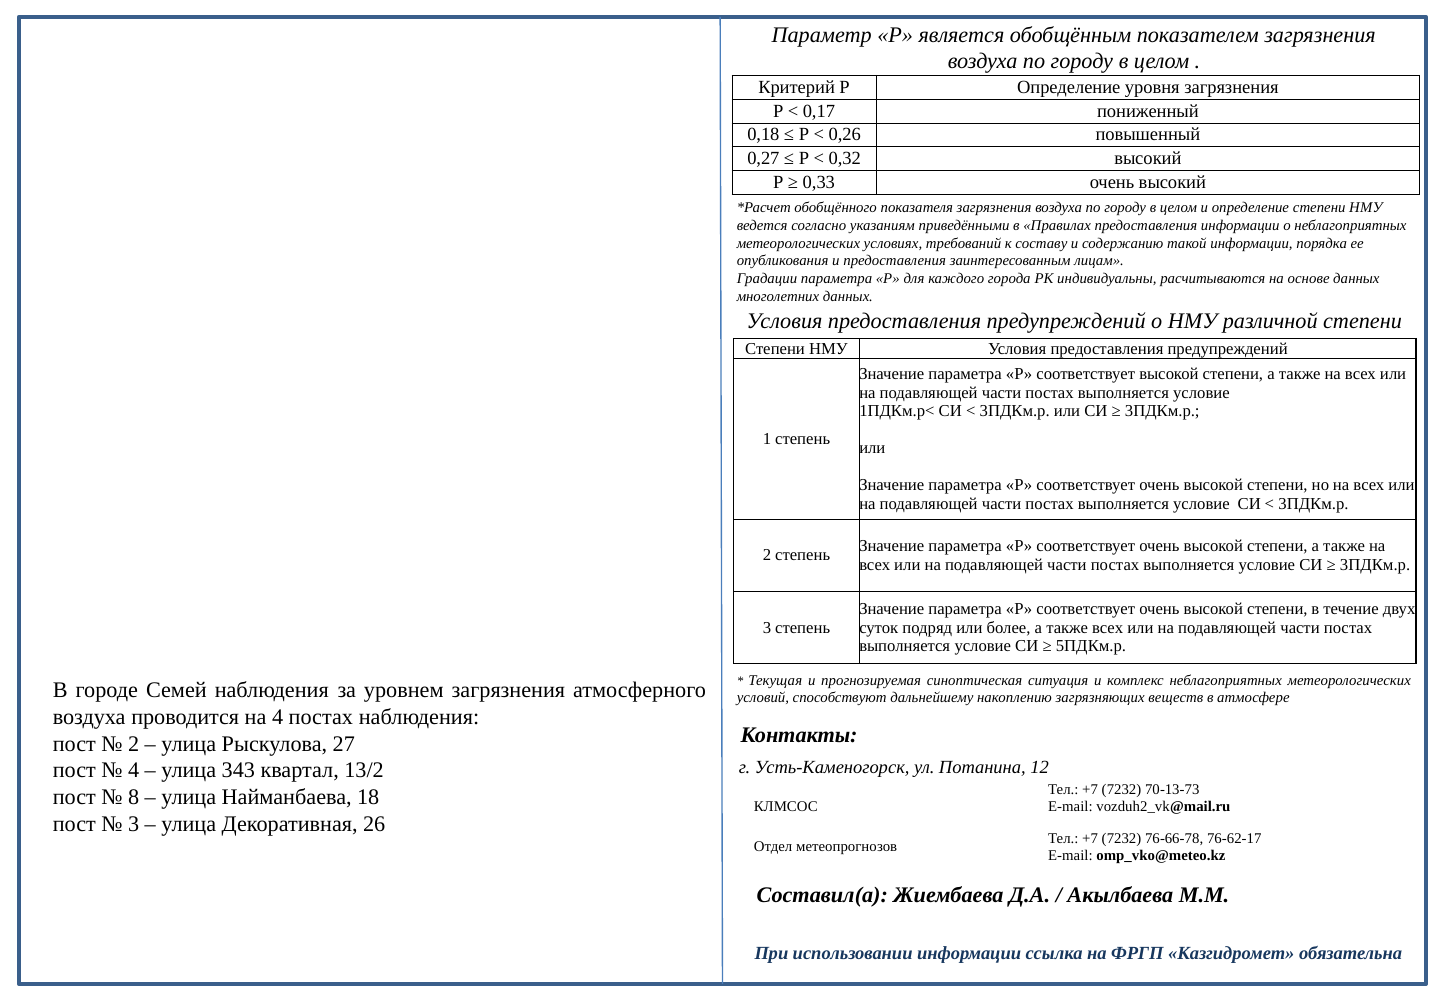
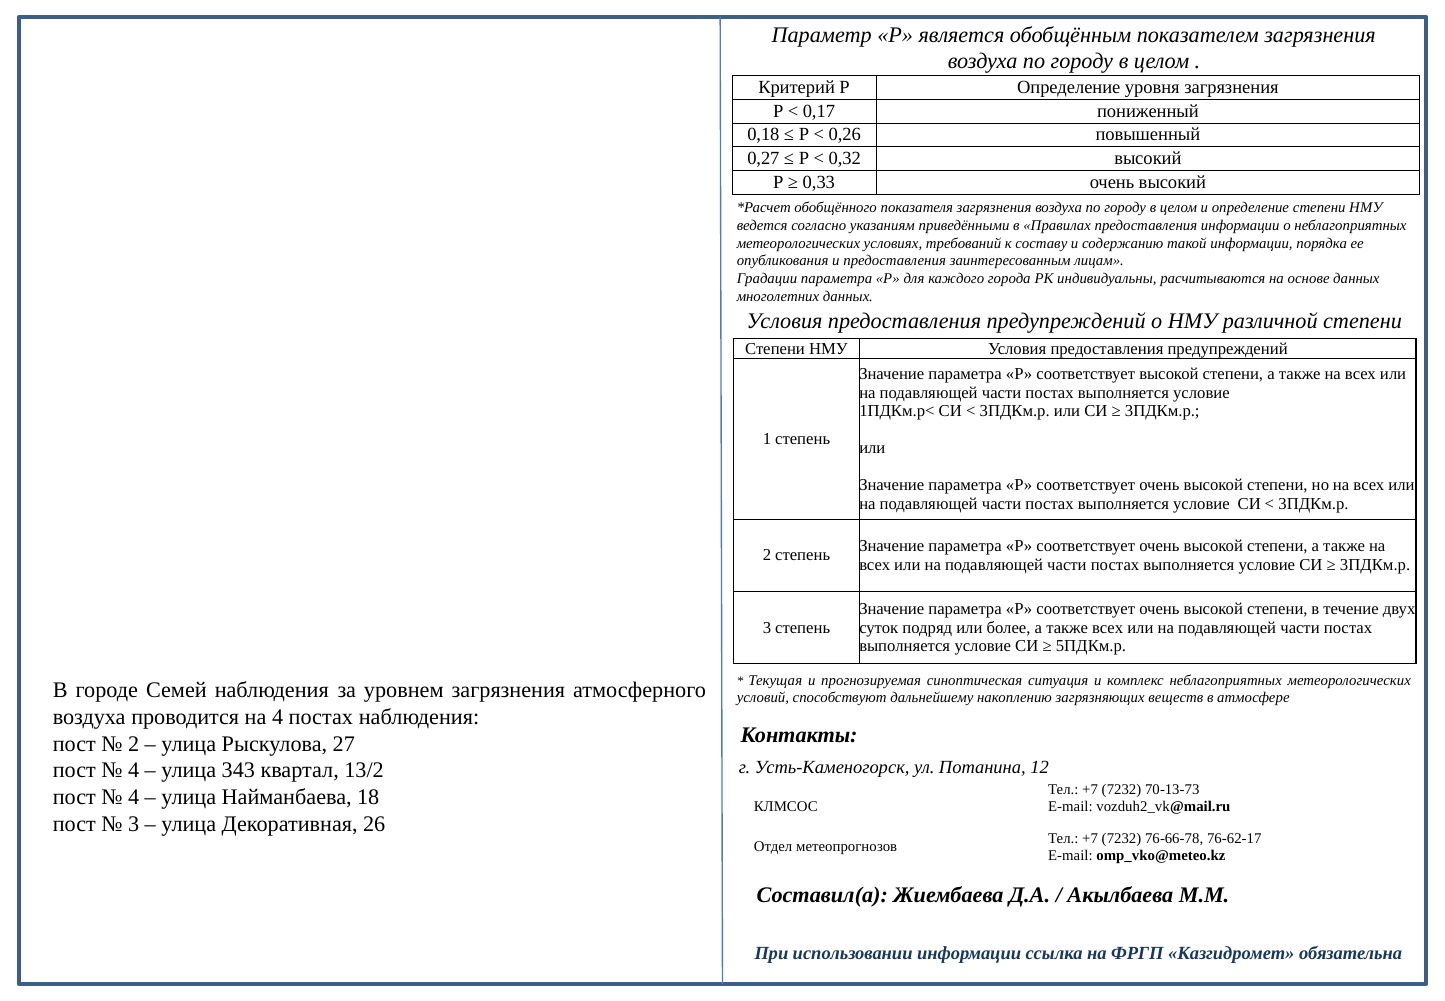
8 at (134, 797): 8 -> 4
